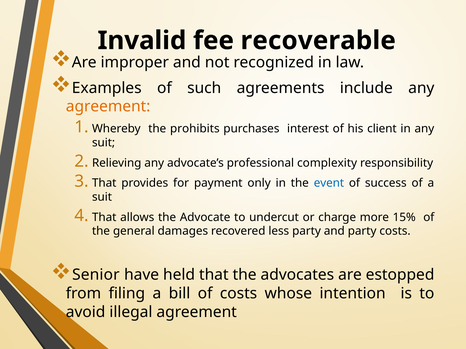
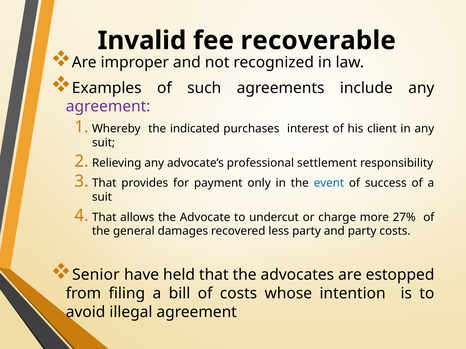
agreement at (108, 107) colour: orange -> purple
prohibits: prohibits -> indicated
complexity: complexity -> settlement
15%: 15% -> 27%
